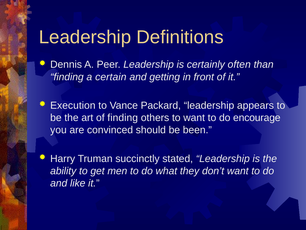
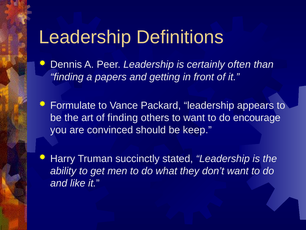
certain: certain -> papers
Execution: Execution -> Formulate
been: been -> keep
